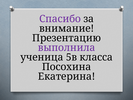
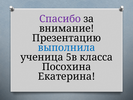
выполнила colour: purple -> blue
